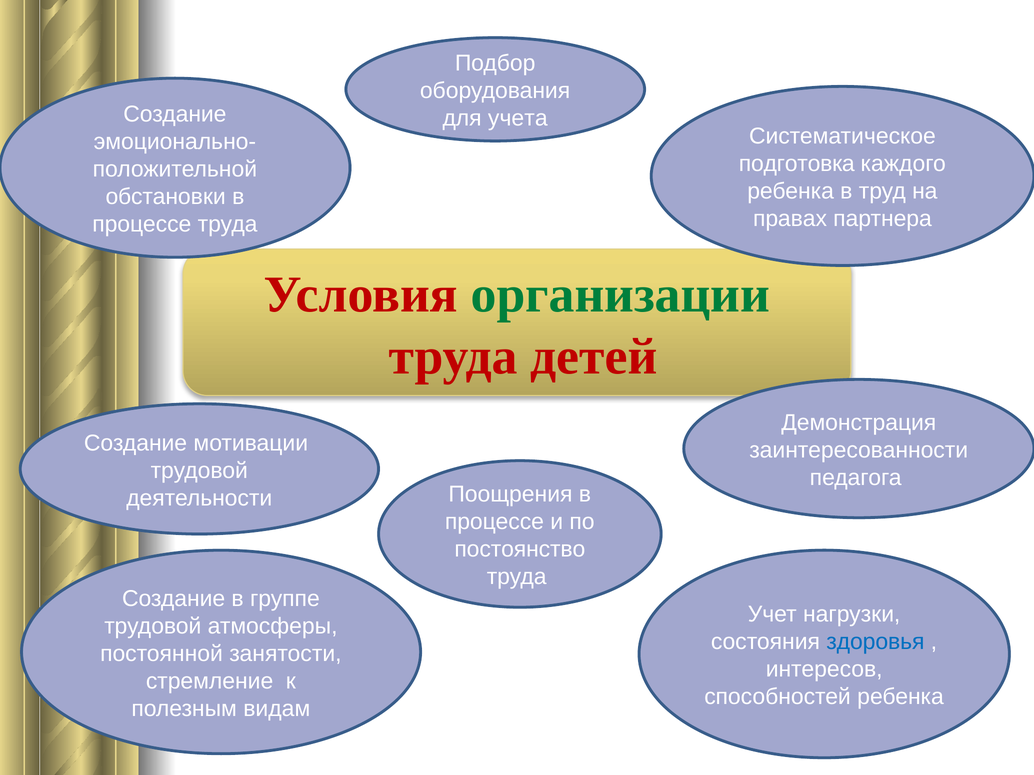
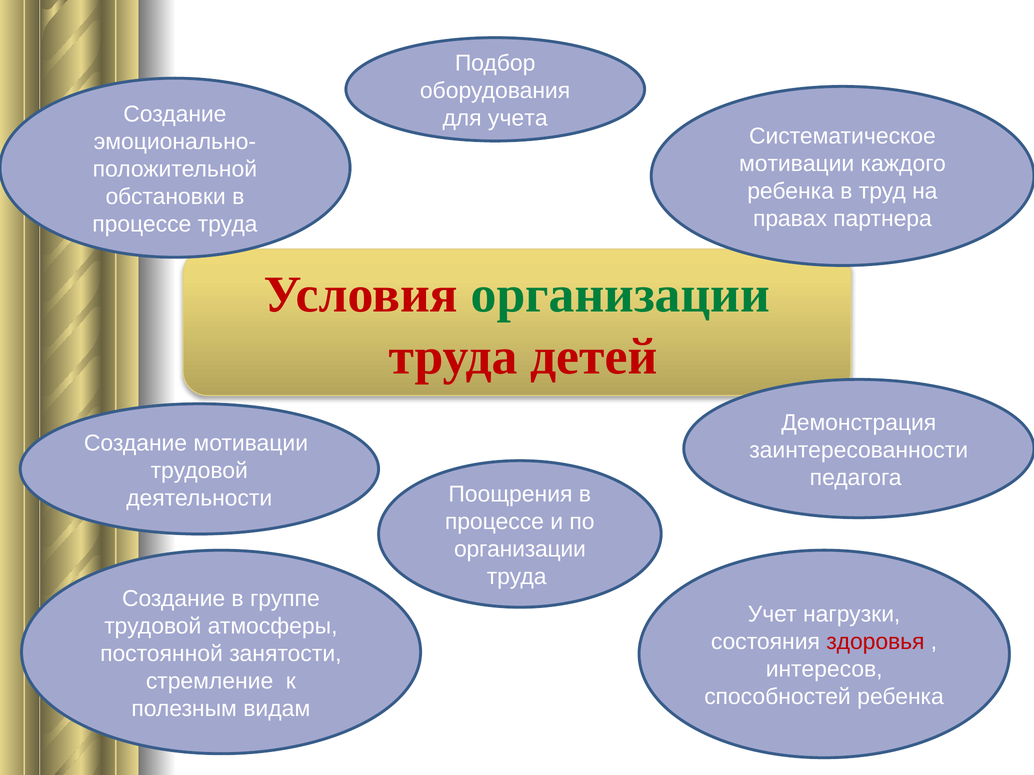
подготовка at (797, 164): подготовка -> мотивации
постоянство at (520, 550): постоянство -> организации
здоровья colour: blue -> red
